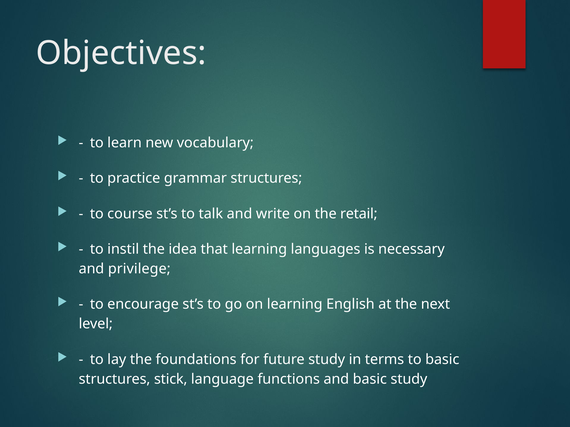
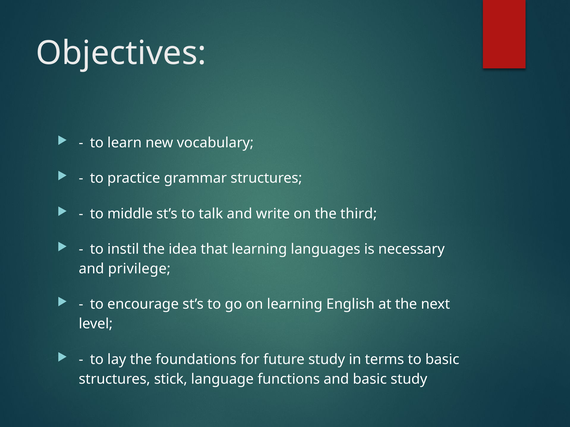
course: course -> middle
retail: retail -> third
